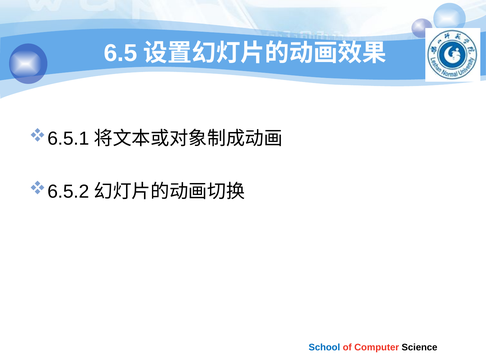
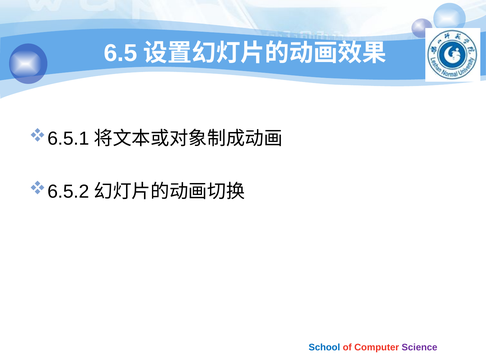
Science colour: black -> purple
